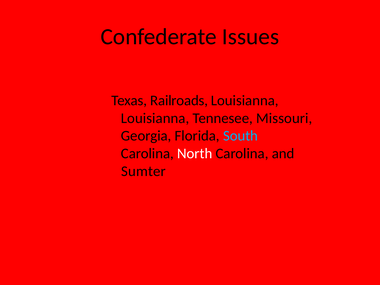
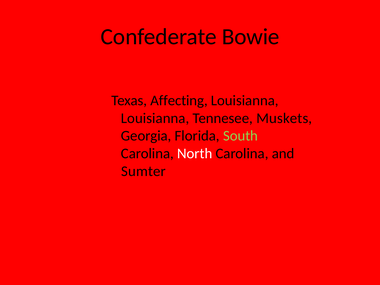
Issues: Issues -> Bowie
Railroads: Railroads -> Affecting
Missouri: Missouri -> Muskets
South colour: light blue -> light green
